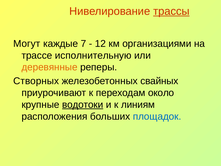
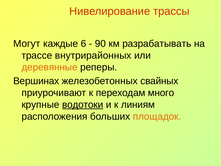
трассы underline: present -> none
7: 7 -> 6
12: 12 -> 90
организациями: организациями -> разрабатывать
исполнительную: исполнительную -> внутрирайонных
Створных: Створных -> Вершинах
около: около -> много
площадок colour: blue -> orange
